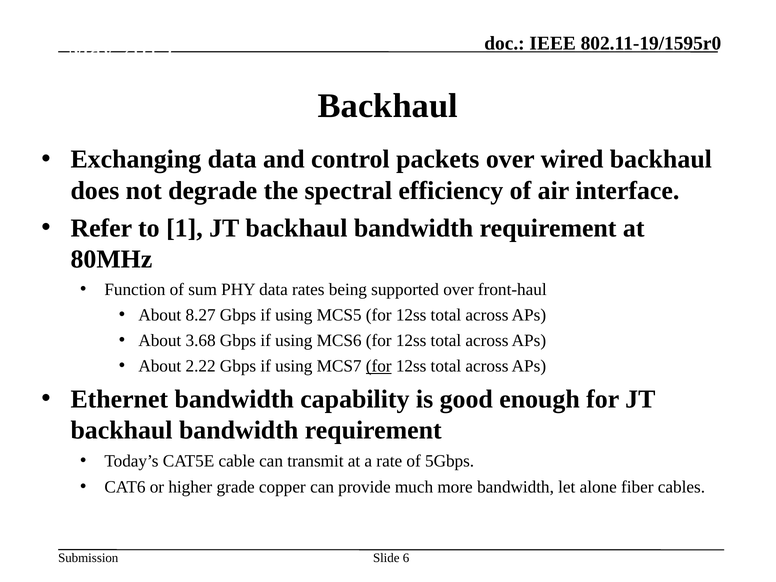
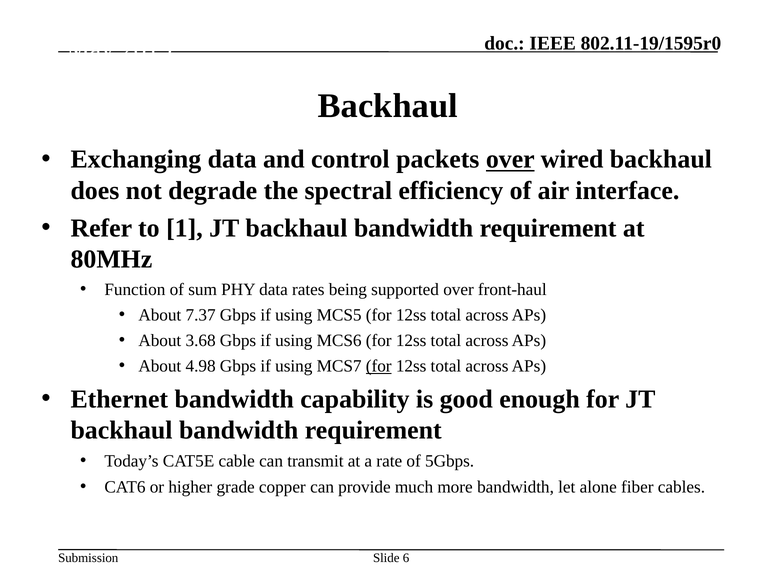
over at (510, 159) underline: none -> present
8.27: 8.27 -> 7.37
2.22: 2.22 -> 4.98
